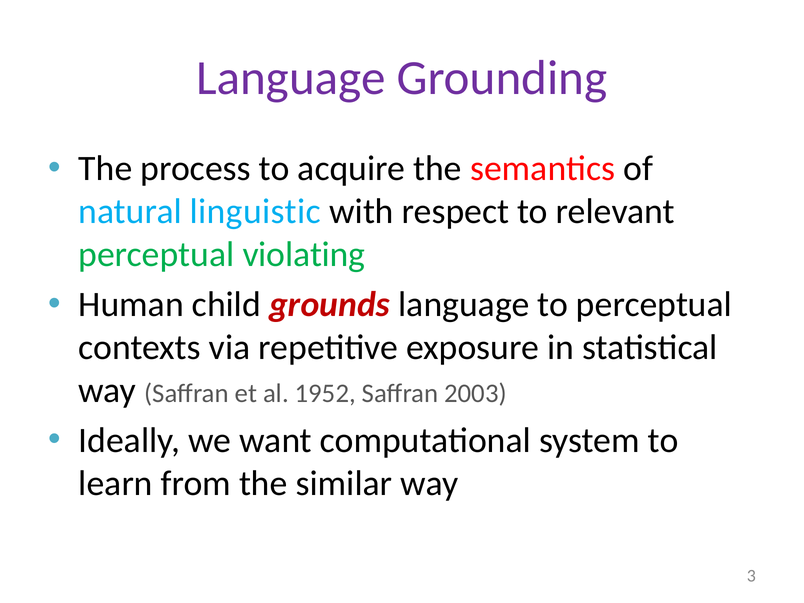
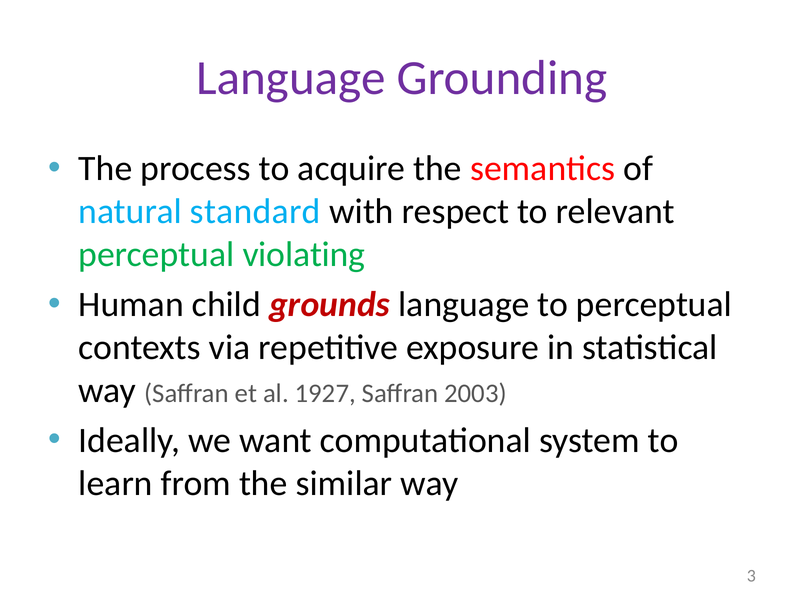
linguistic: linguistic -> standard
1952: 1952 -> 1927
